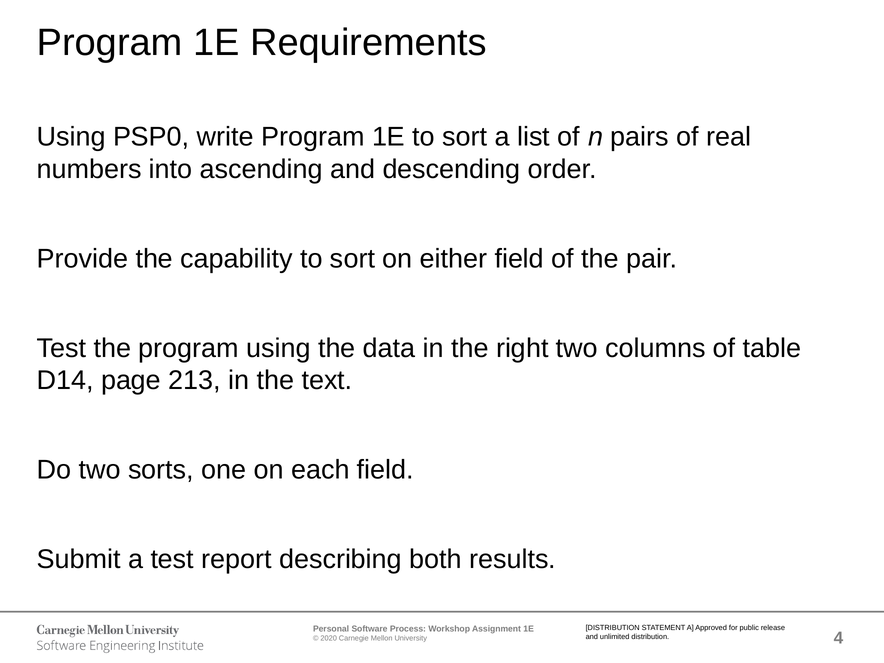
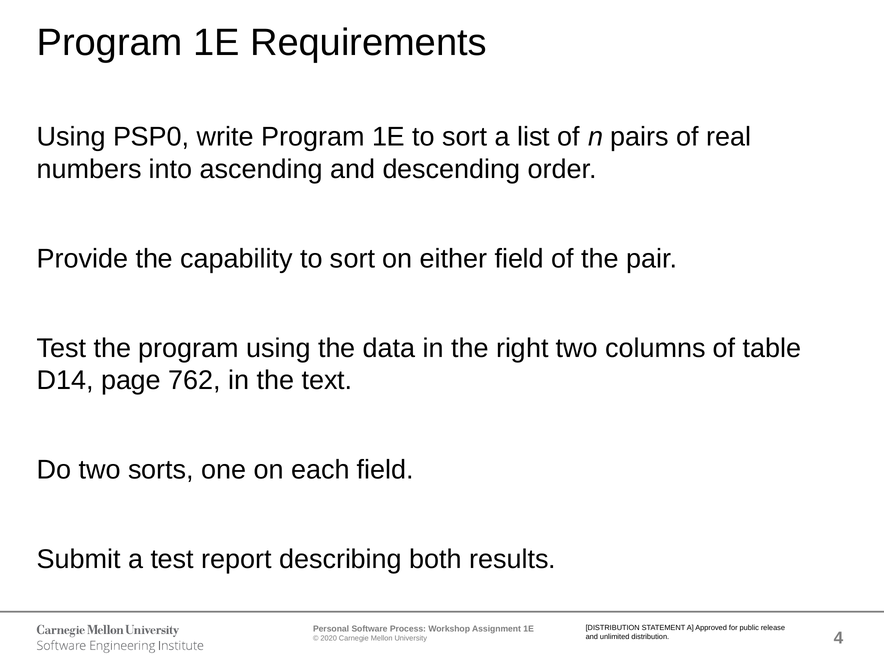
213: 213 -> 762
